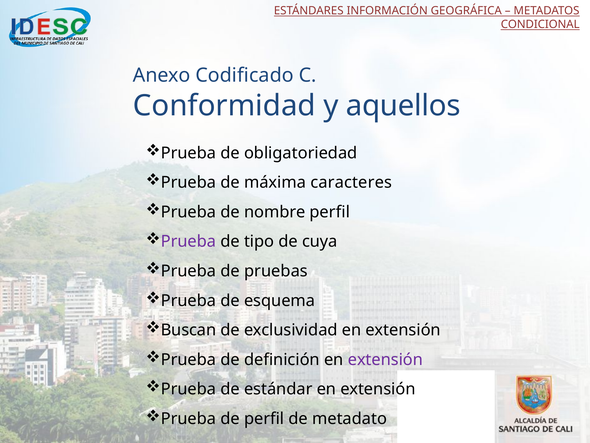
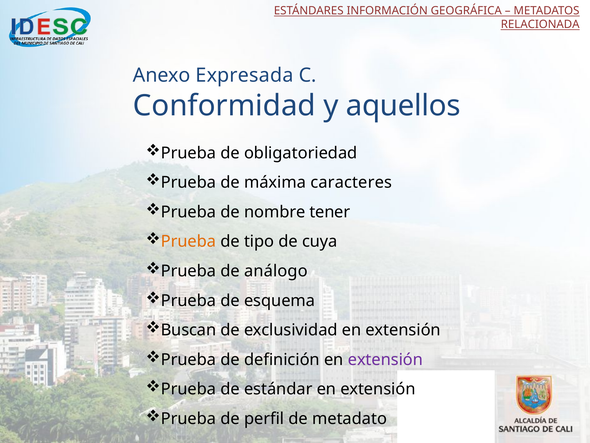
CONDICIONAL: CONDICIONAL -> RELACIONADA
Codificado: Codificado -> Expresada
nombre perfil: perfil -> tener
Prueba at (188, 241) colour: purple -> orange
pruebas: pruebas -> análogo
